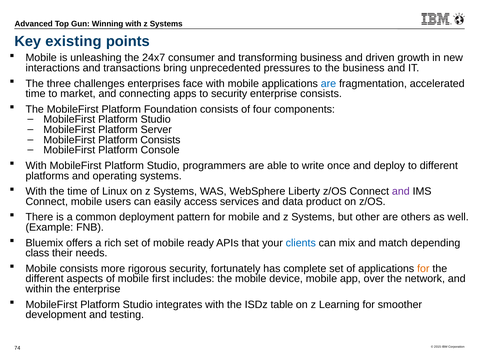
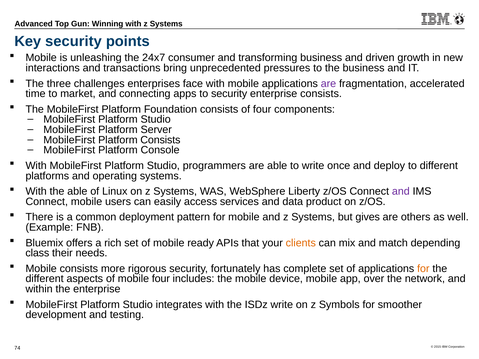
Key existing: existing -> security
are at (328, 84) colour: blue -> purple
the time: time -> able
other: other -> gives
clients colour: blue -> orange
mobile first: first -> four
ISDz table: table -> write
Learning: Learning -> Symbols
